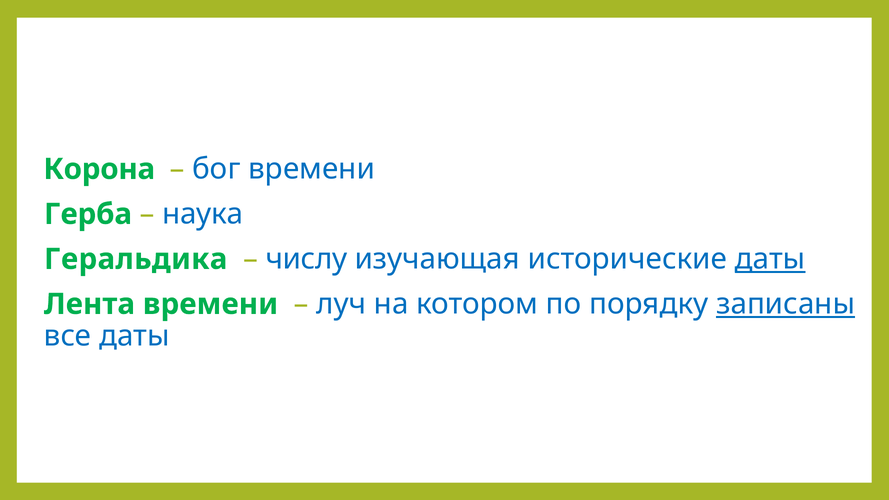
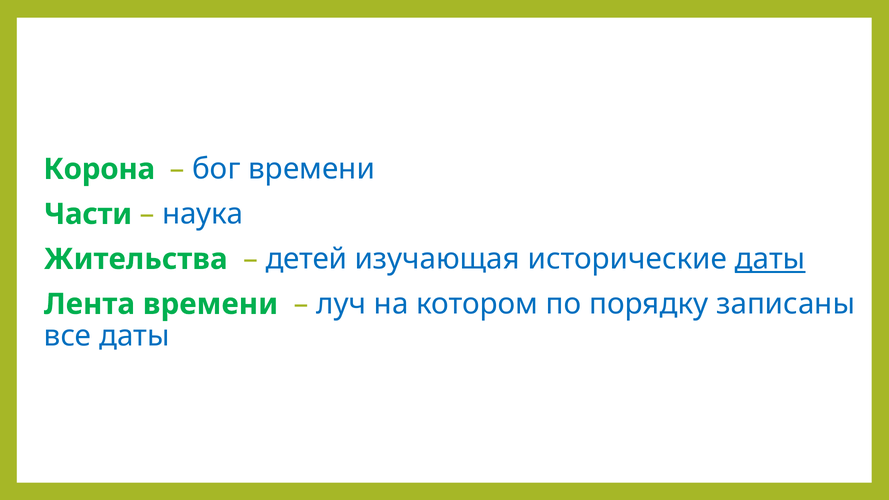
Герба: Герба -> Части
Геральдика: Геральдика -> Жительства
числу: числу -> детей
записаны underline: present -> none
